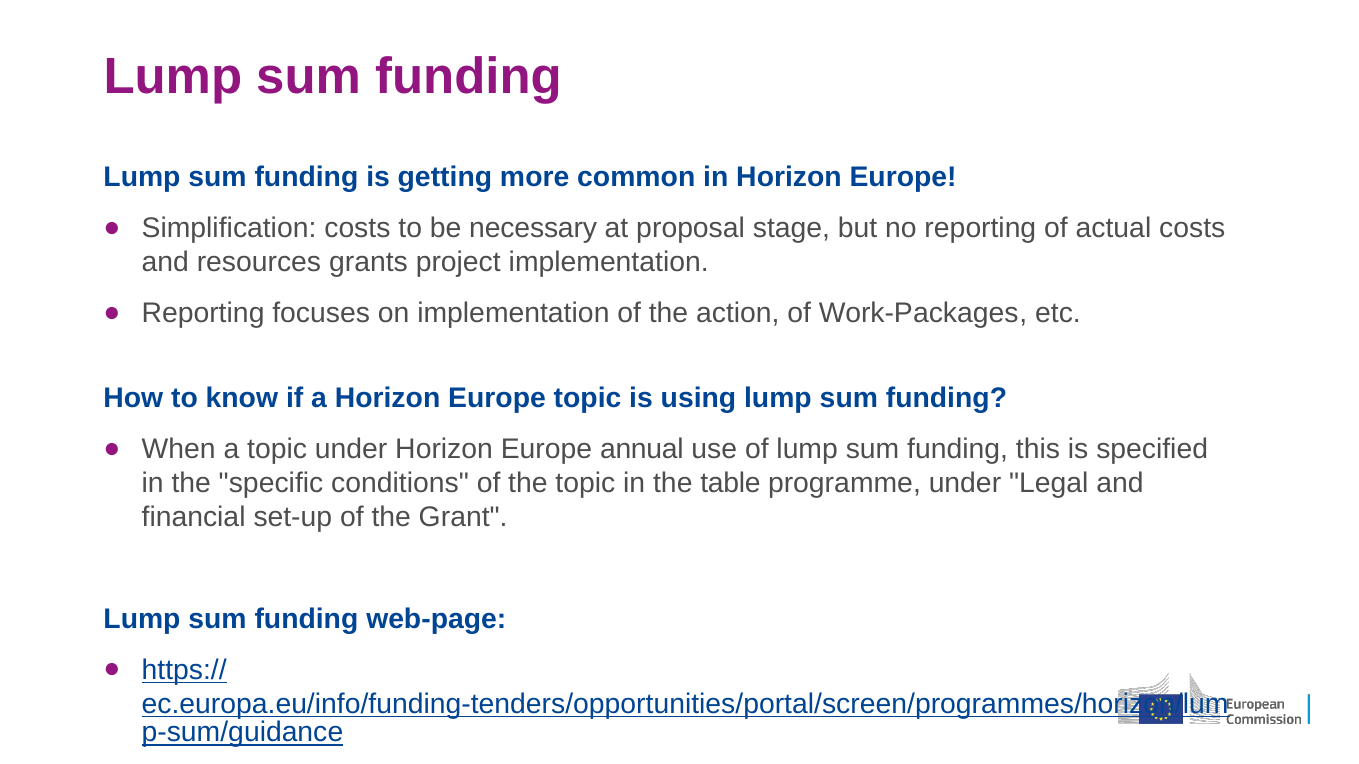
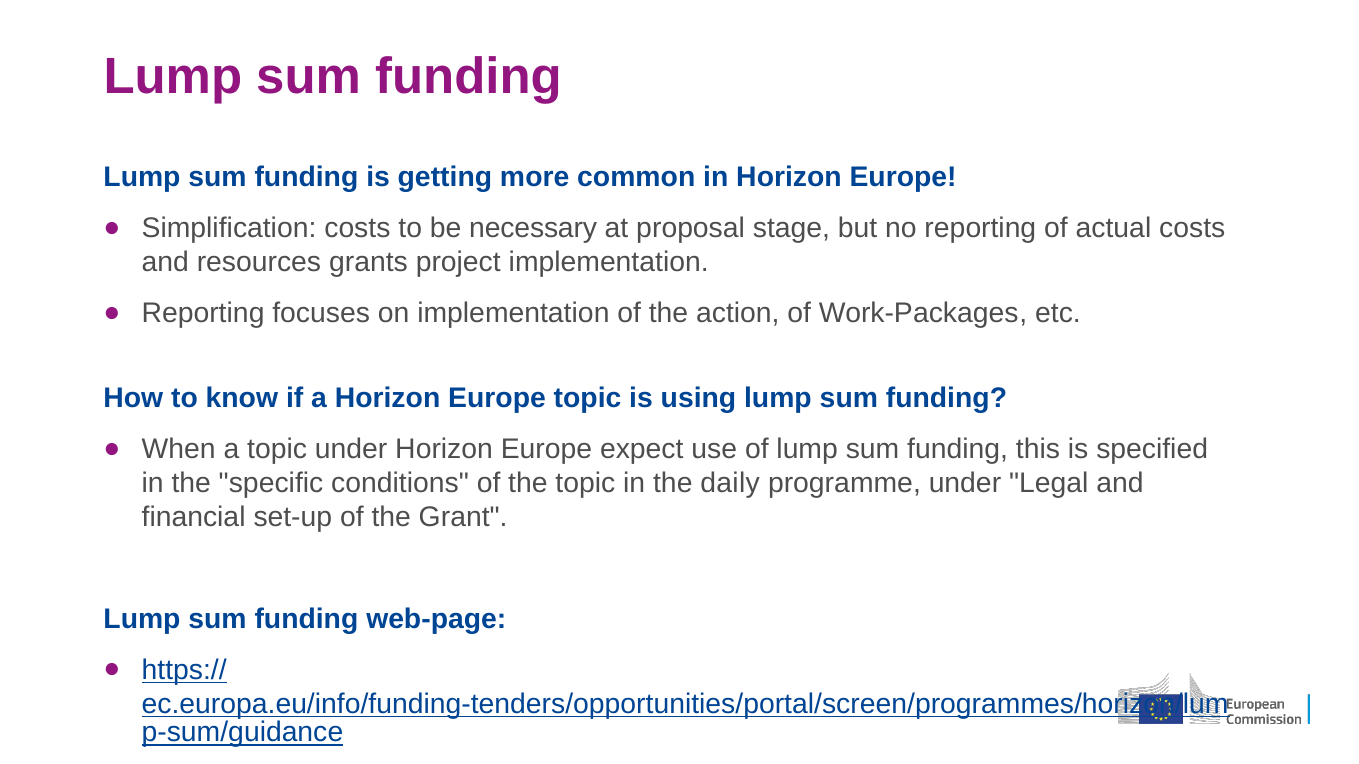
annual: annual -> expect
table: table -> daily
